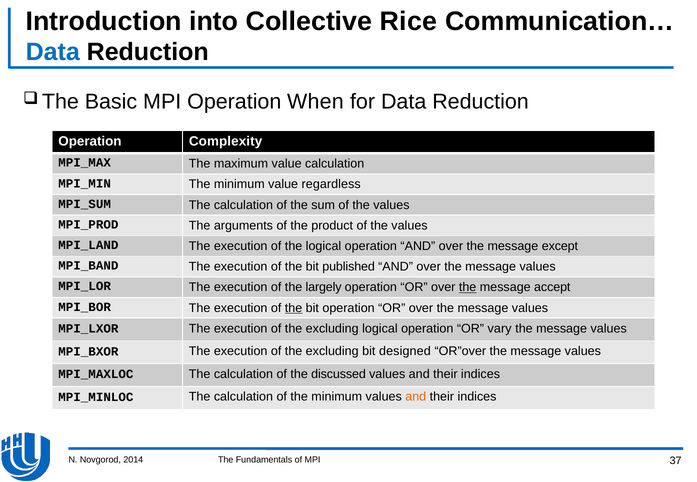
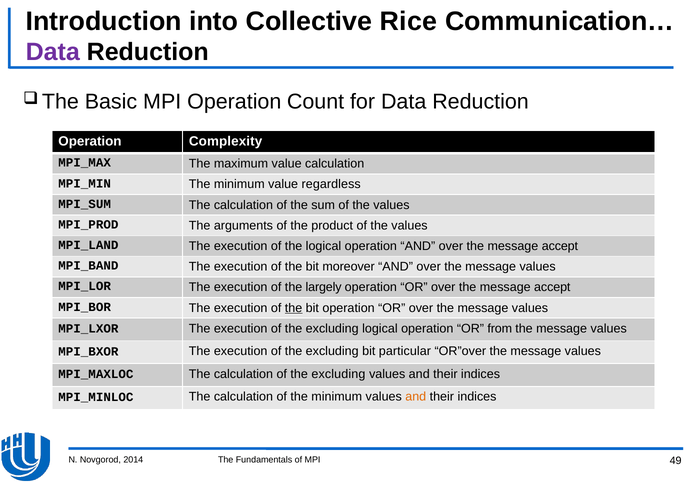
Data at (53, 52) colour: blue -> purple
When: When -> Count
except at (560, 246): except -> accept
published: published -> moreover
the at (468, 288) underline: present -> none
vary: vary -> from
designed: designed -> particular
calculation of the discussed: discussed -> excluding
37: 37 -> 49
